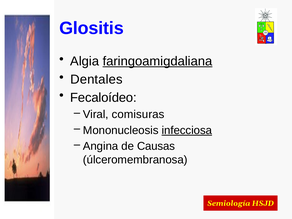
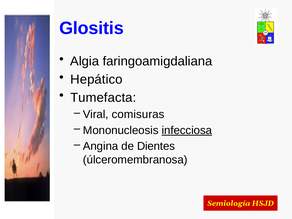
faringoamigdaliana underline: present -> none
Dentales: Dentales -> Hepático
Fecaloídeo: Fecaloídeo -> Tumefacta
Causas: Causas -> Dientes
